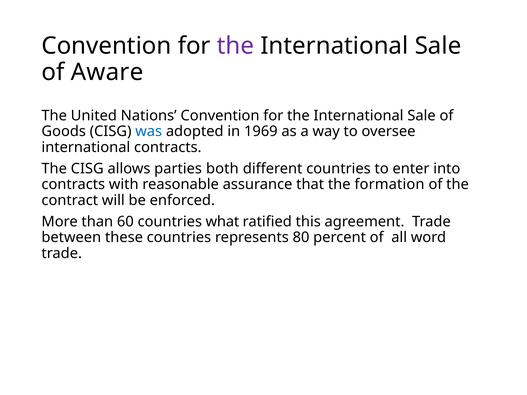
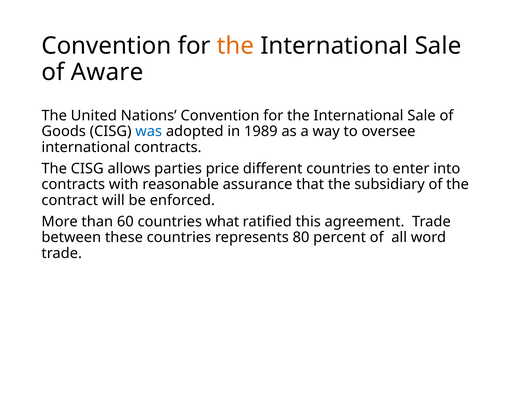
the at (236, 46) colour: purple -> orange
1969: 1969 -> 1989
both: both -> price
formation: formation -> subsidiary
